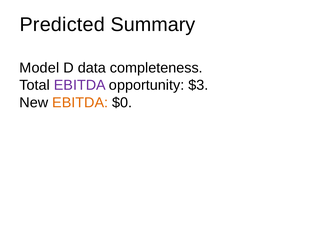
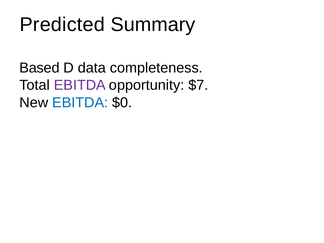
Model: Model -> Based
$3: $3 -> $7
EBITDA at (80, 103) colour: orange -> blue
